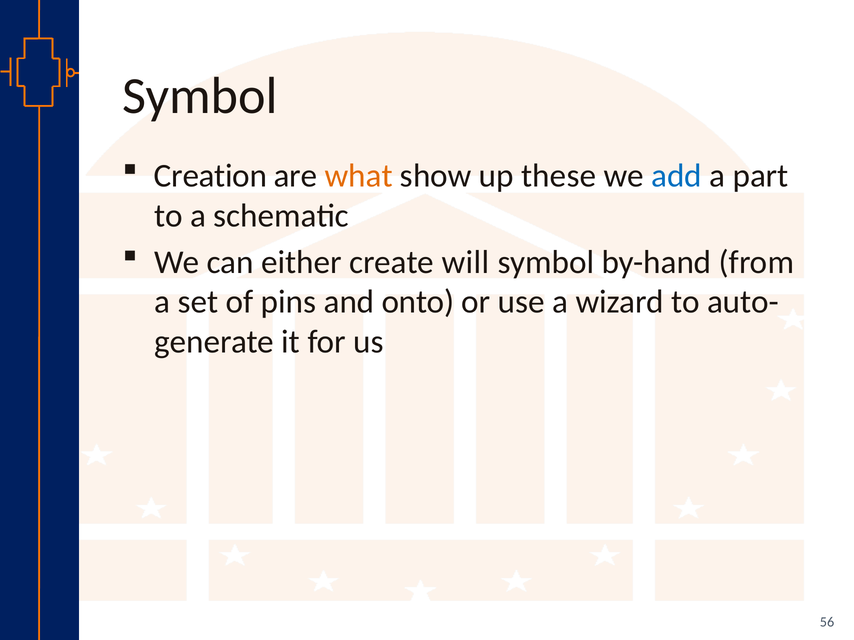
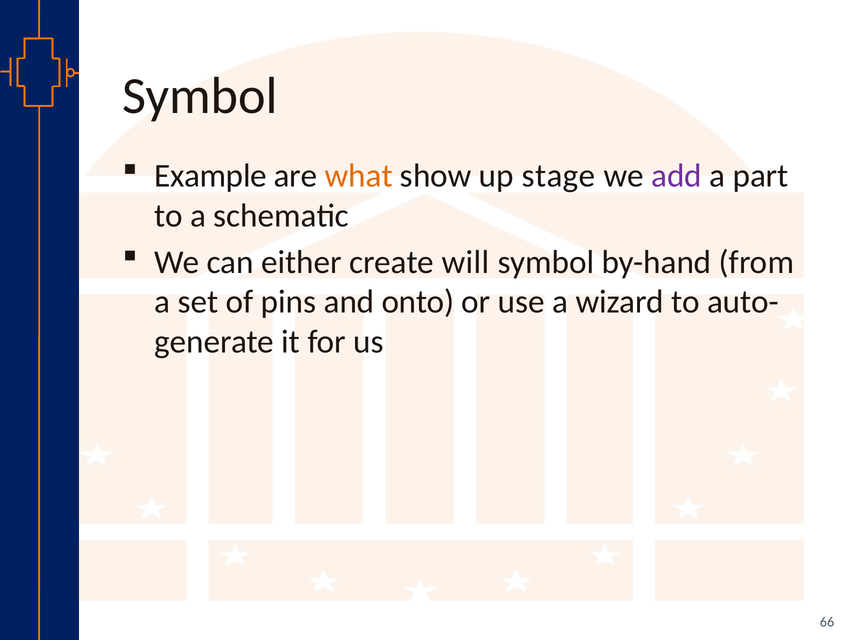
Creation: Creation -> Example
these: these -> stage
add colour: blue -> purple
56: 56 -> 66
